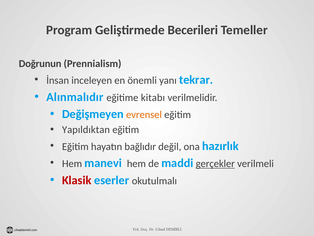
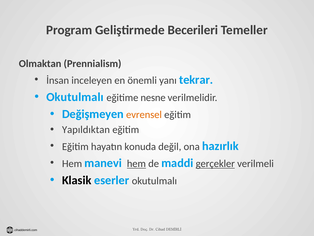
Doğrunun: Doğrunun -> Olmaktan
Alınmalıdır at (75, 97): Alınmalıdır -> Okutulmalı
kitabı: kitabı -> nesne
bağlıdır: bağlıdır -> konuda
hem at (136, 163) underline: none -> present
Klasik colour: red -> black
